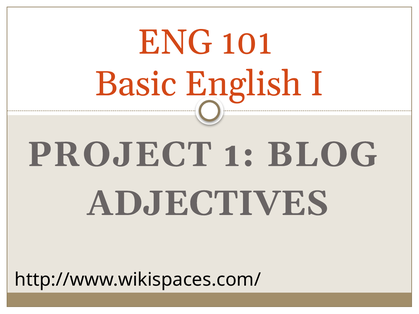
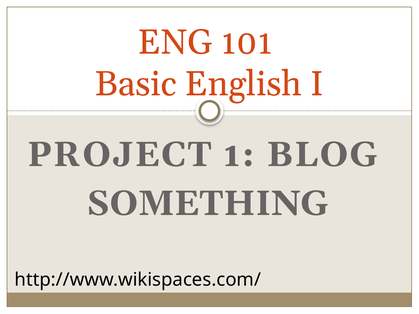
ADJECTIVES: ADJECTIVES -> SOMETHING
